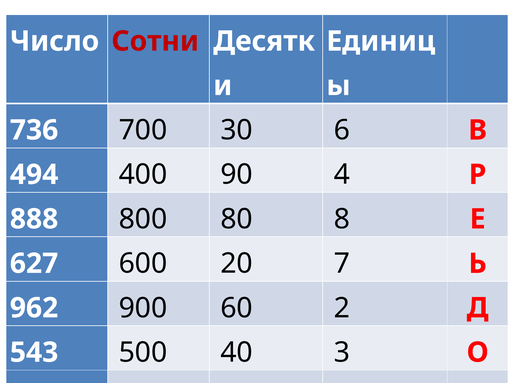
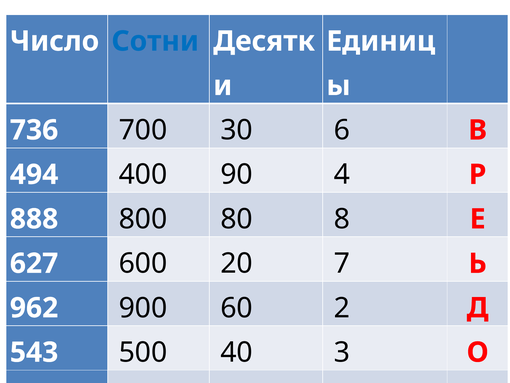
Сотни colour: red -> blue
